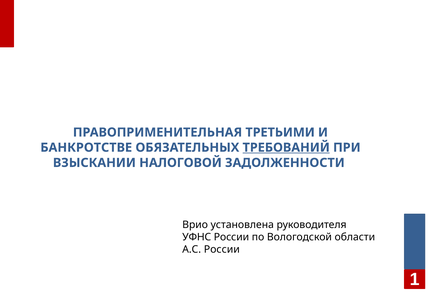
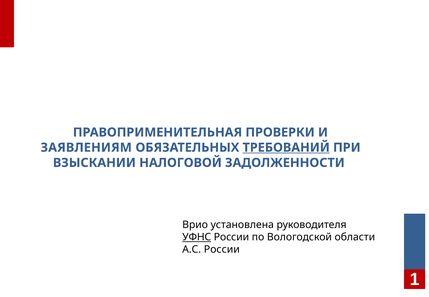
ТРЕТЬИМИ: ТРЕТЬИМИ -> ПРОВЕРКИ
БАНКРОТСТВЕ: БАНКРОТСТВЕ -> ЗАЯВЛЕНИЯМ
УФНС underline: none -> present
